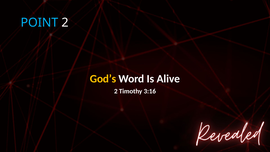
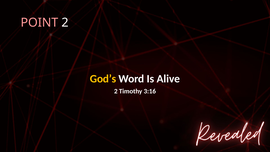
POINT colour: light blue -> pink
